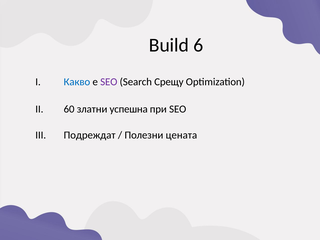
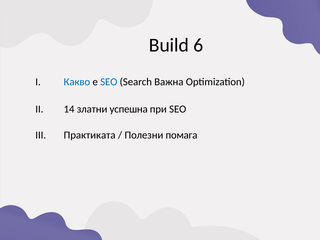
SEO at (109, 82) colour: purple -> blue
Срещу: Срещу -> Важна
60: 60 -> 14
Подреждат: Подреждат -> Практиката
цената: цената -> помага
